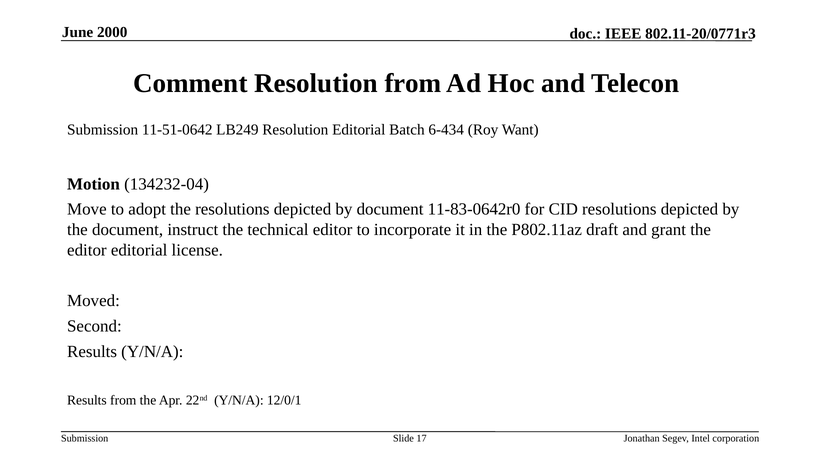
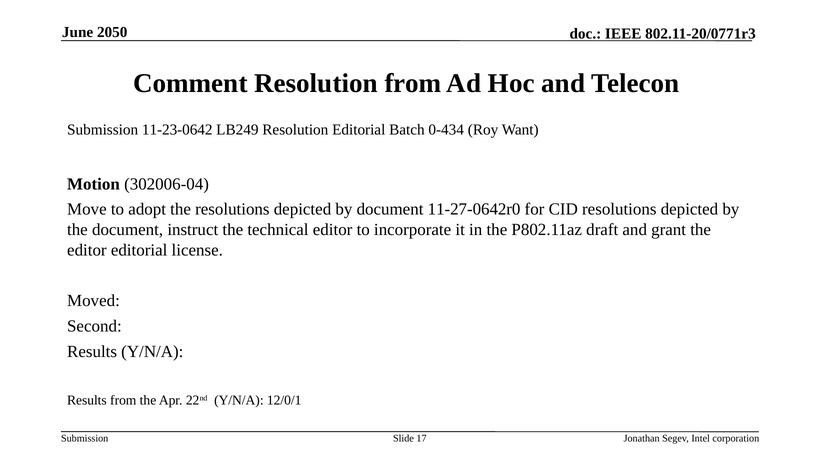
2000: 2000 -> 2050
11-51-0642: 11-51-0642 -> 11-23-0642
6-434: 6-434 -> 0-434
134232-04: 134232-04 -> 302006-04
11-83-0642r0: 11-83-0642r0 -> 11-27-0642r0
